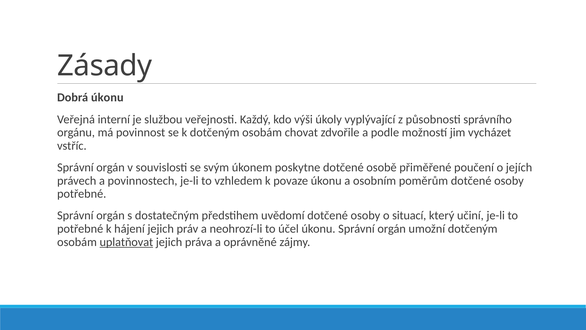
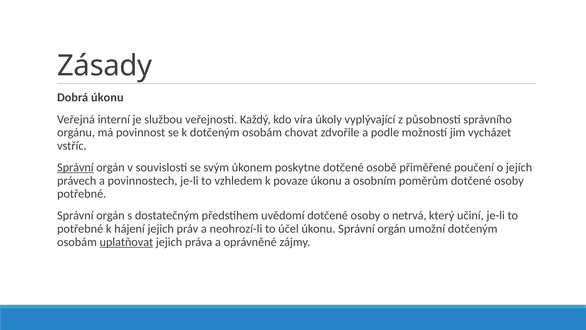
výši: výši -> víra
Správní at (75, 167) underline: none -> present
situací: situací -> netrvá
